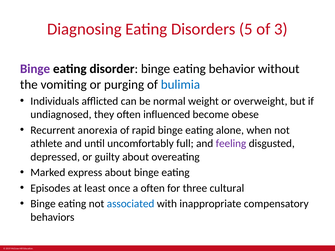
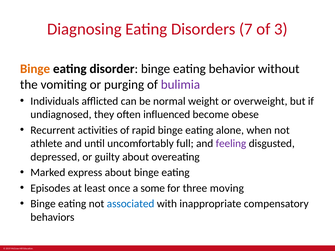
5: 5 -> 7
Binge at (35, 69) colour: purple -> orange
bulimia colour: blue -> purple
anorexia: anorexia -> activities
a often: often -> some
cultural: cultural -> moving
